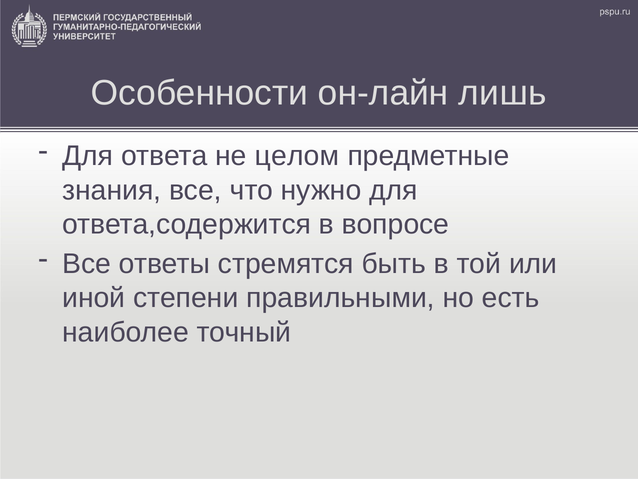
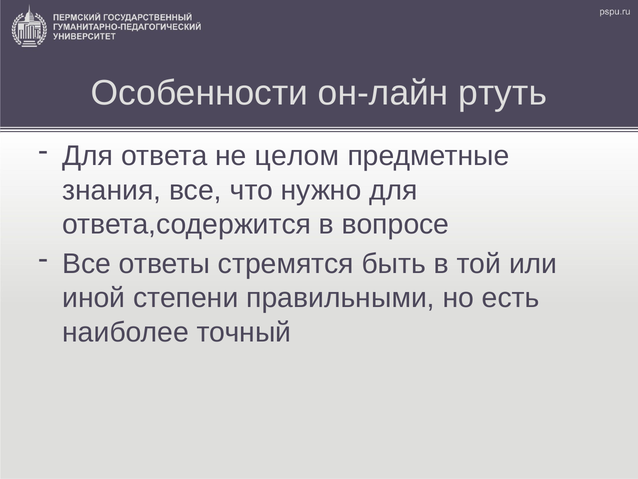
лишь: лишь -> ртуть
